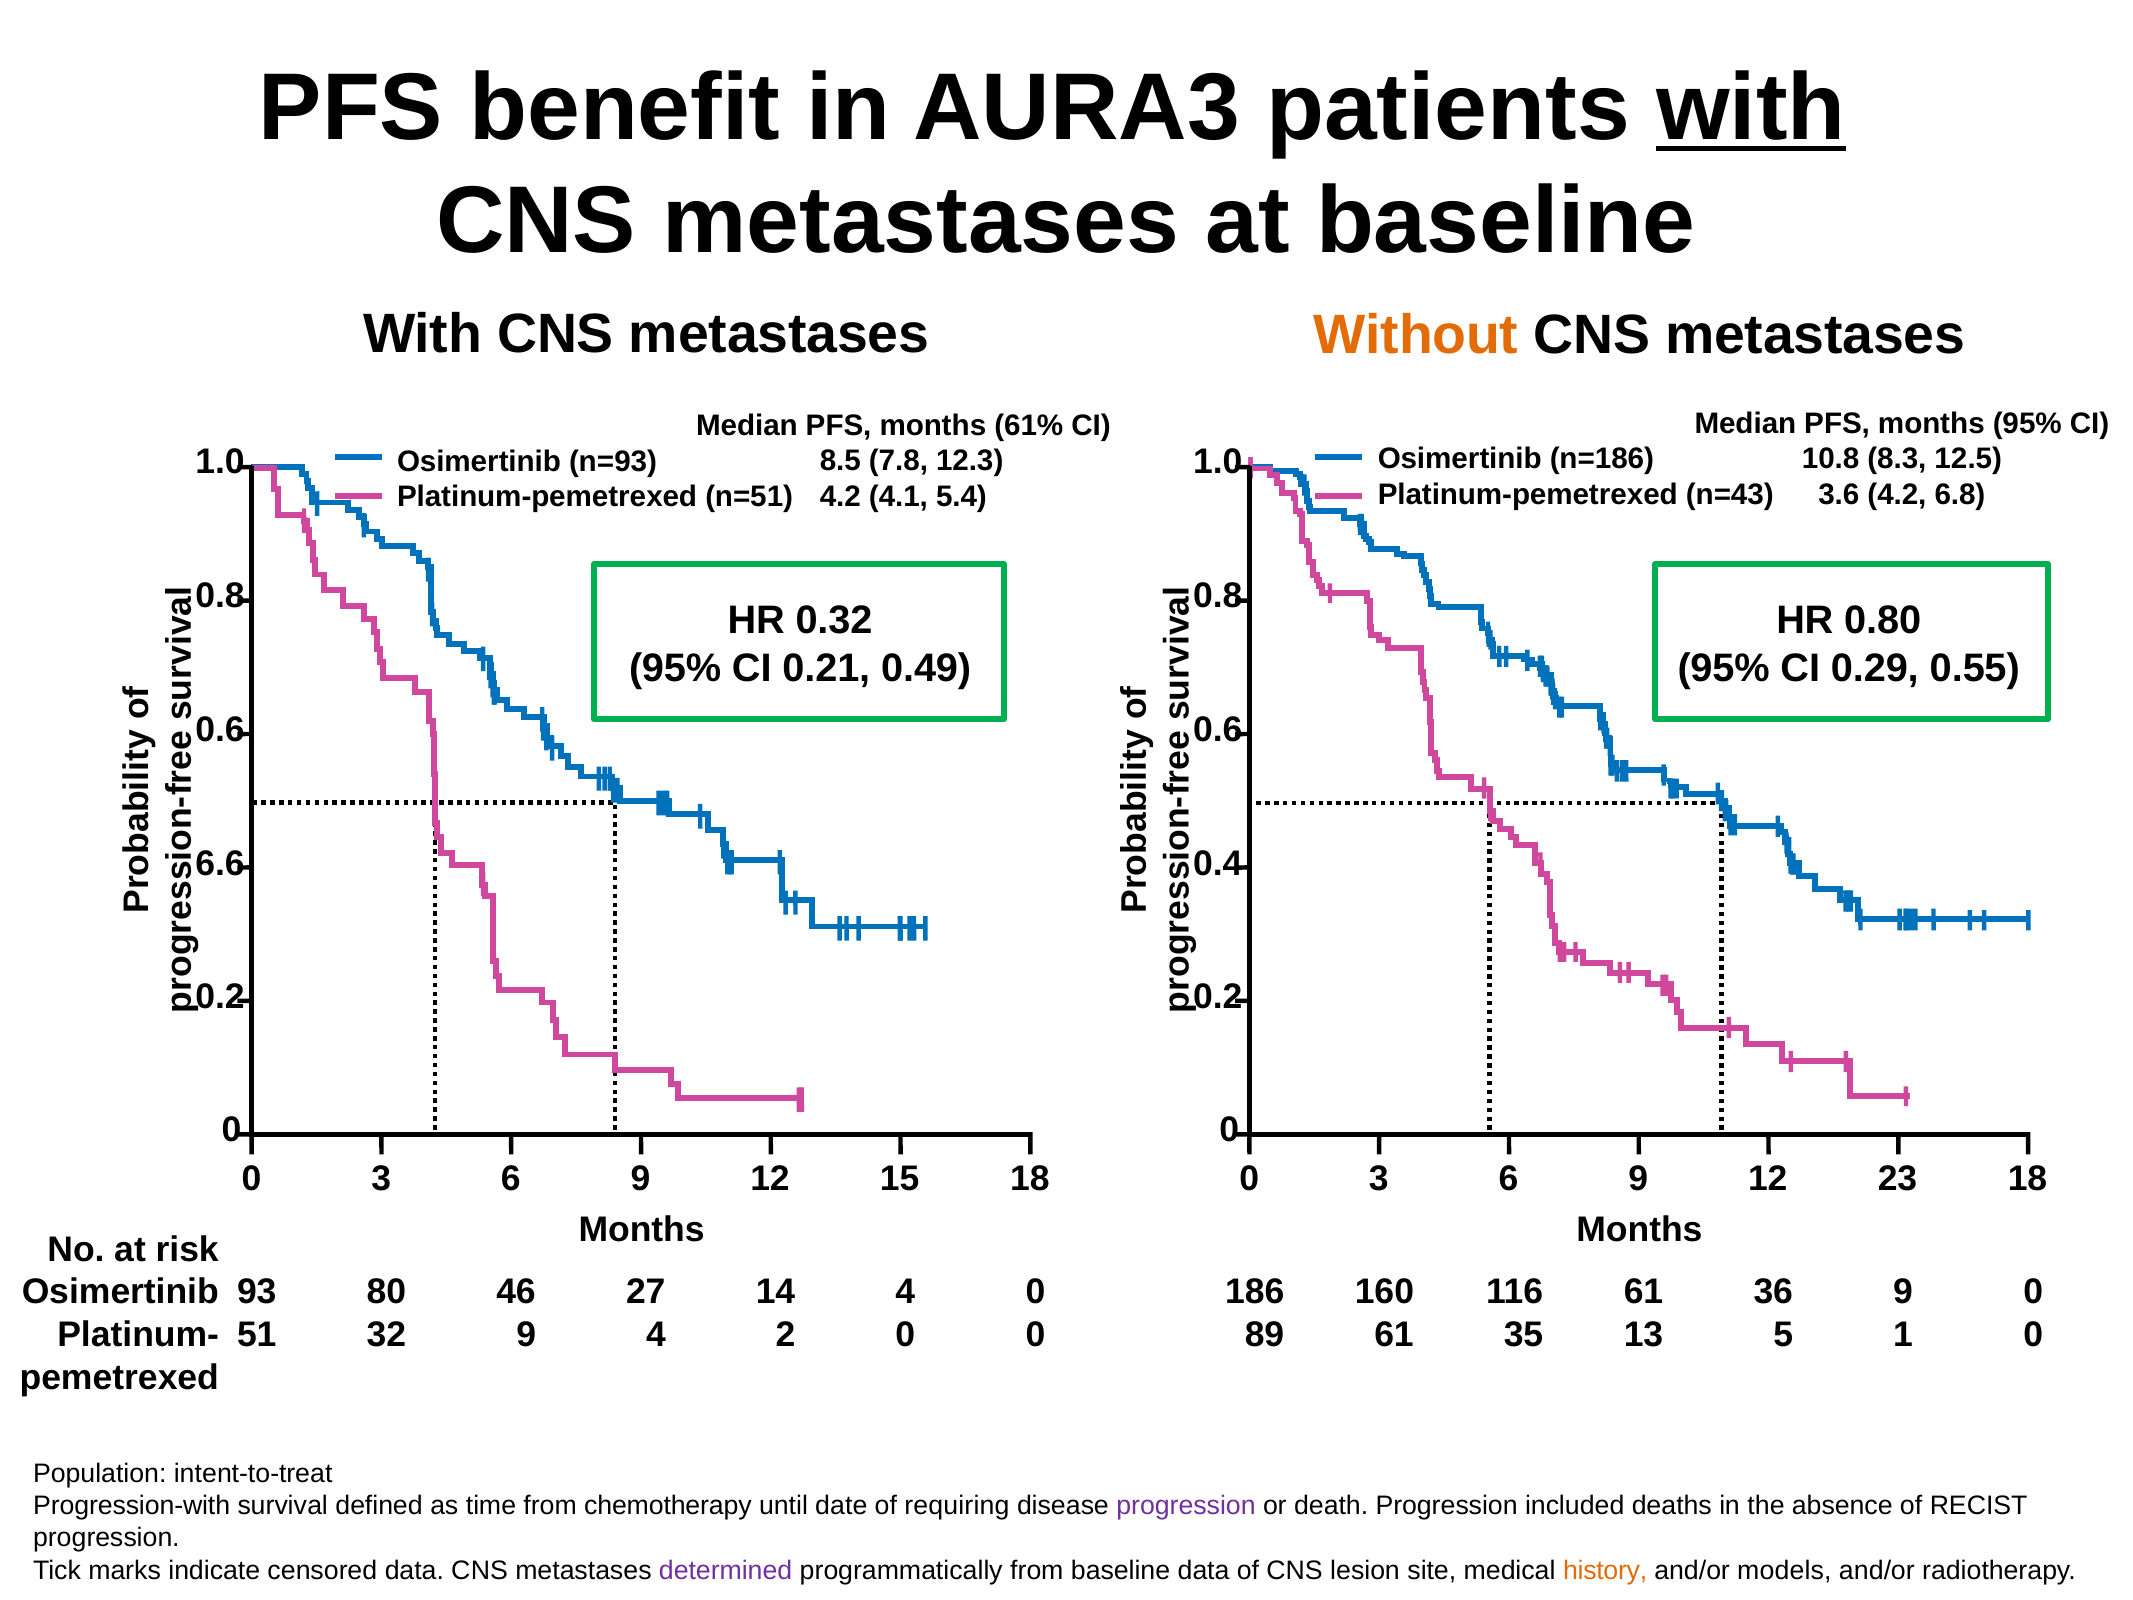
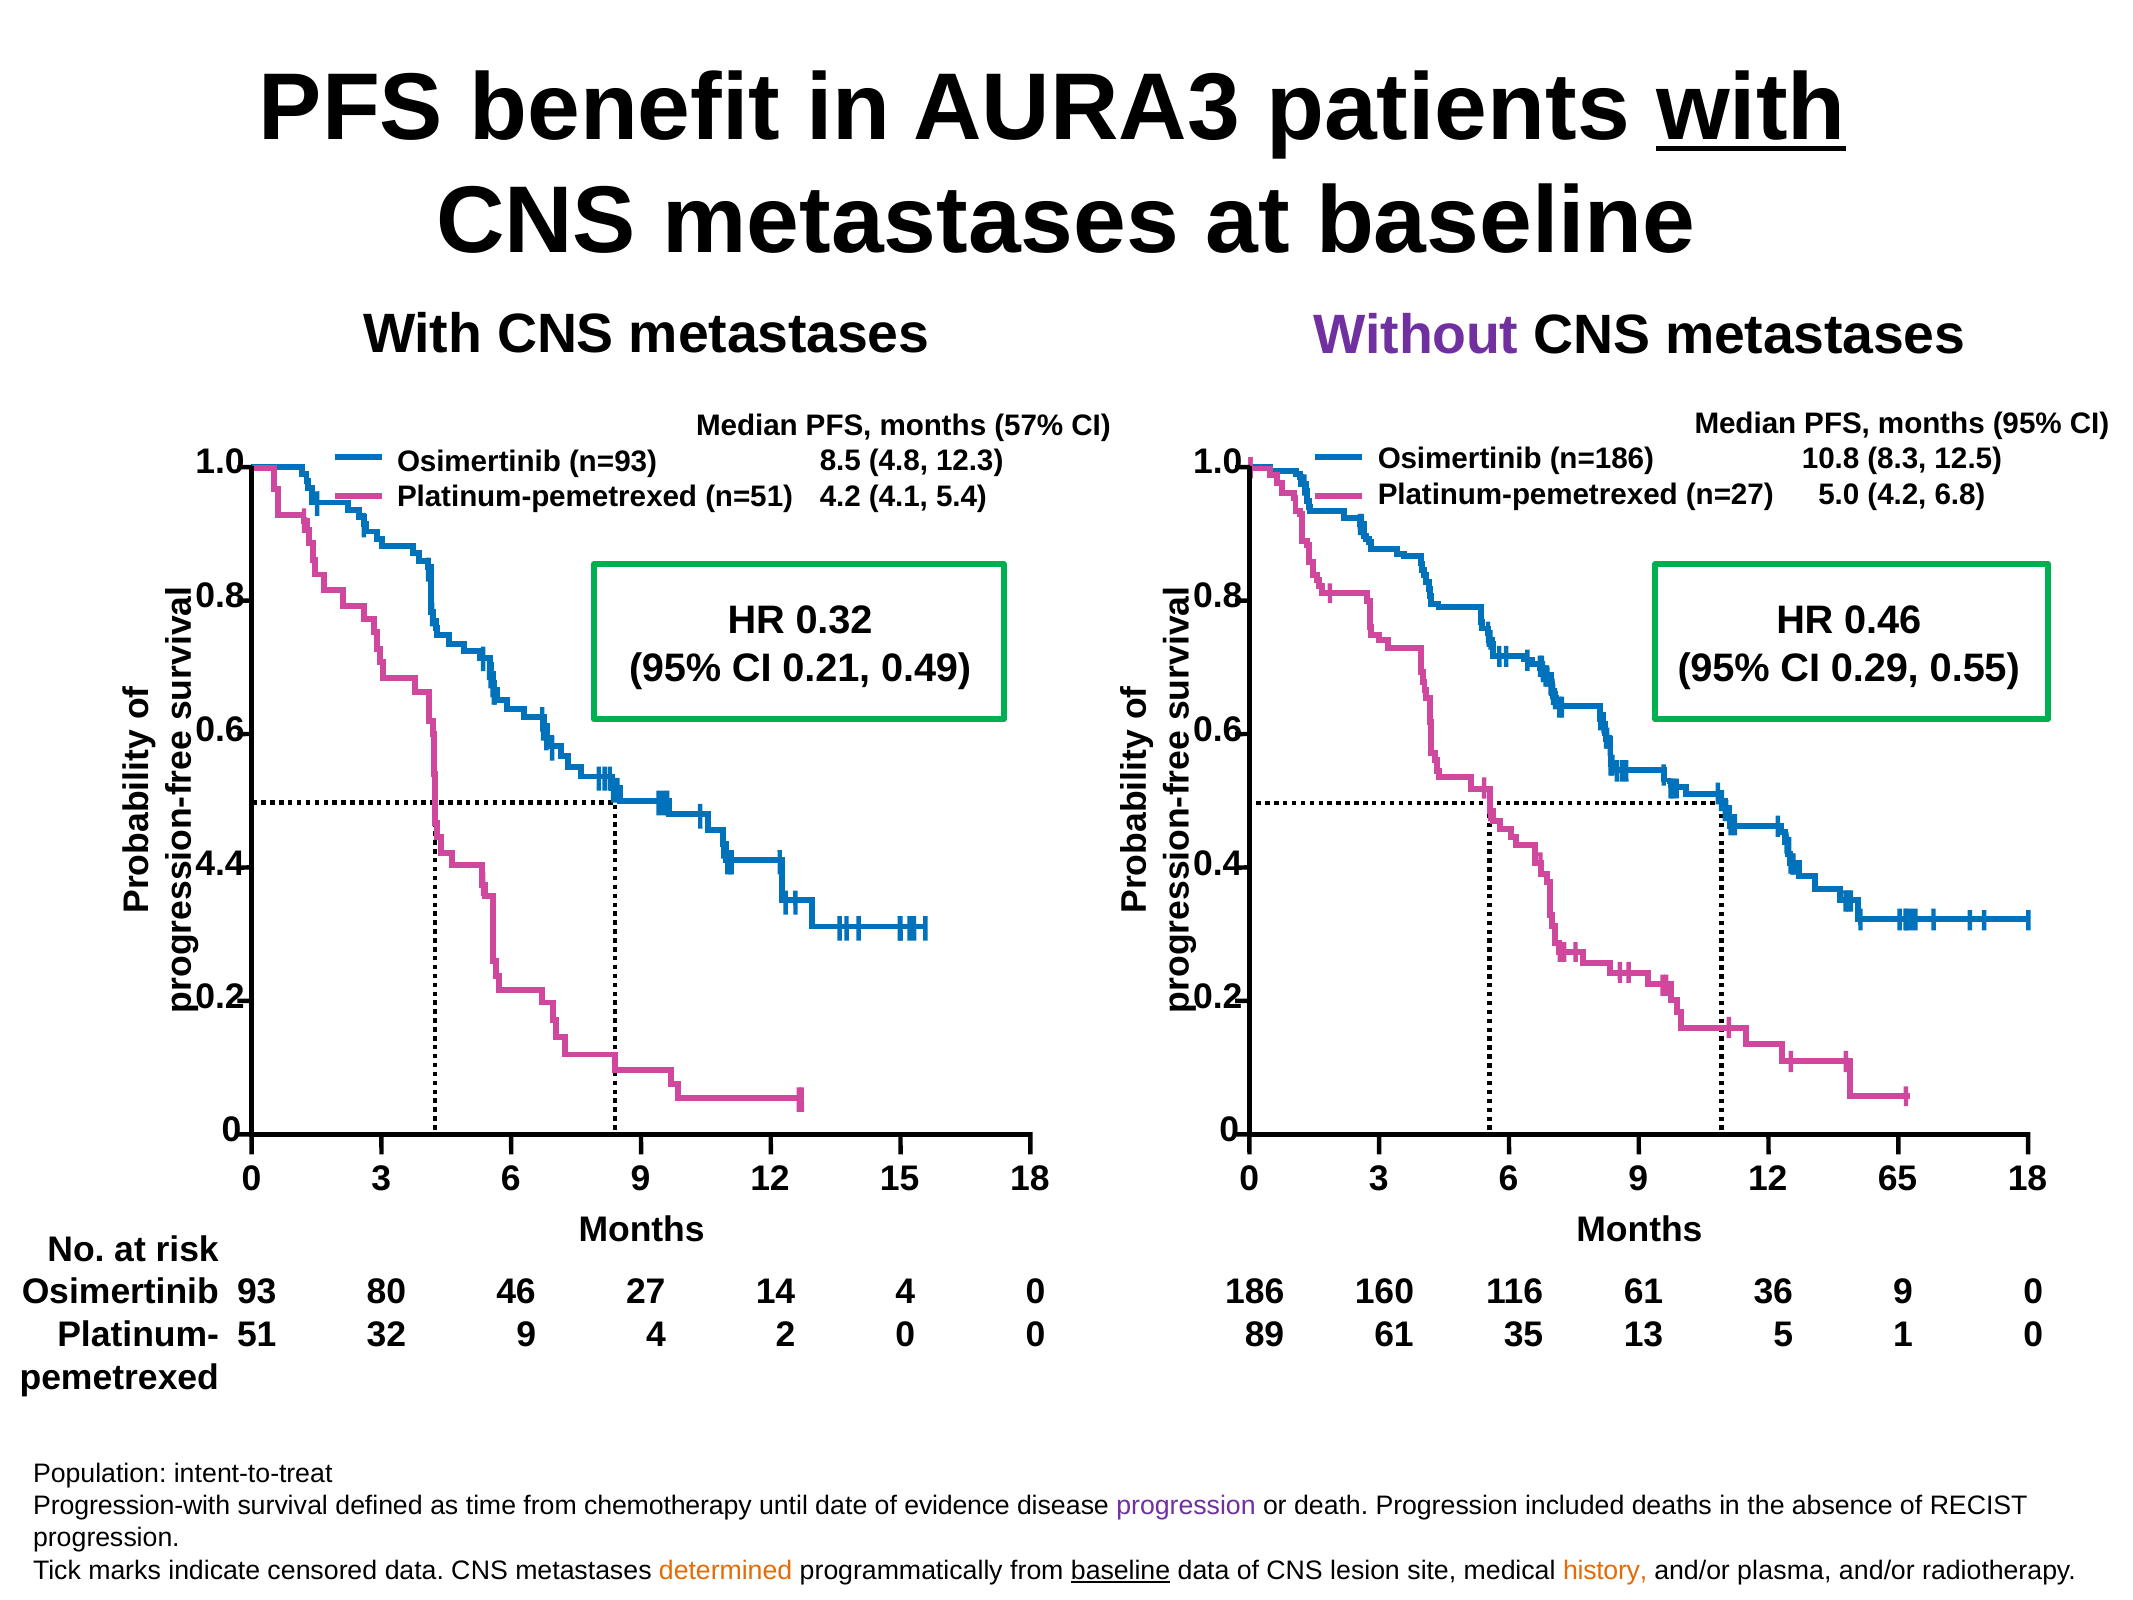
Without colour: orange -> purple
61%: 61% -> 57%
7.8: 7.8 -> 4.8
n=43: n=43 -> n=27
3.6: 3.6 -> 5.0
0.80: 0.80 -> 0.46
6.6: 6.6 -> 4.4
23: 23 -> 65
requiring: requiring -> evidence
determined colour: purple -> orange
baseline at (1121, 1570) underline: none -> present
models: models -> plasma
